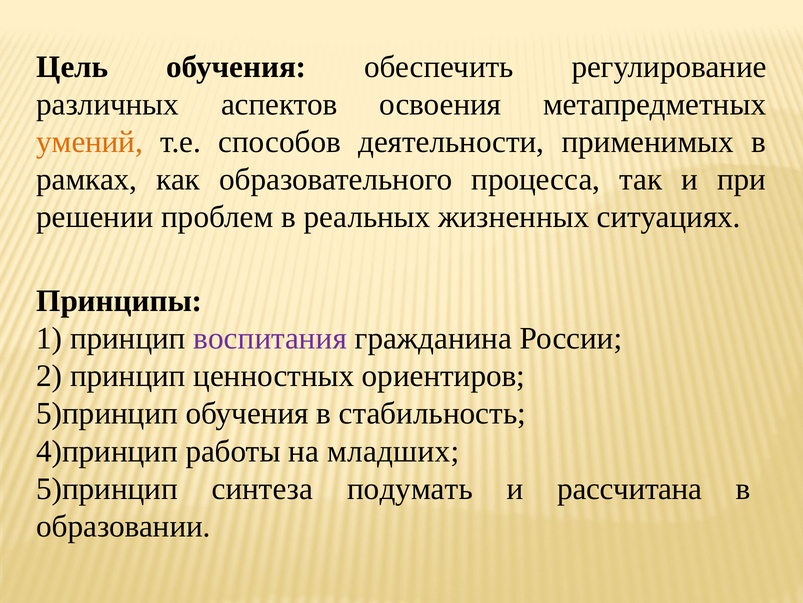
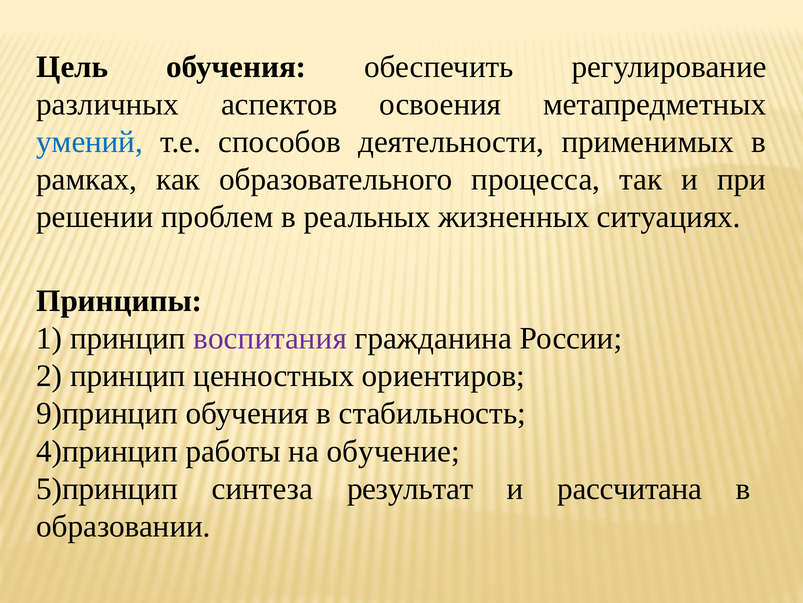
умений colour: orange -> blue
5)принцип at (107, 413): 5)принцип -> 9)принцип
младших: младших -> обучение
подумать: подумать -> результат
